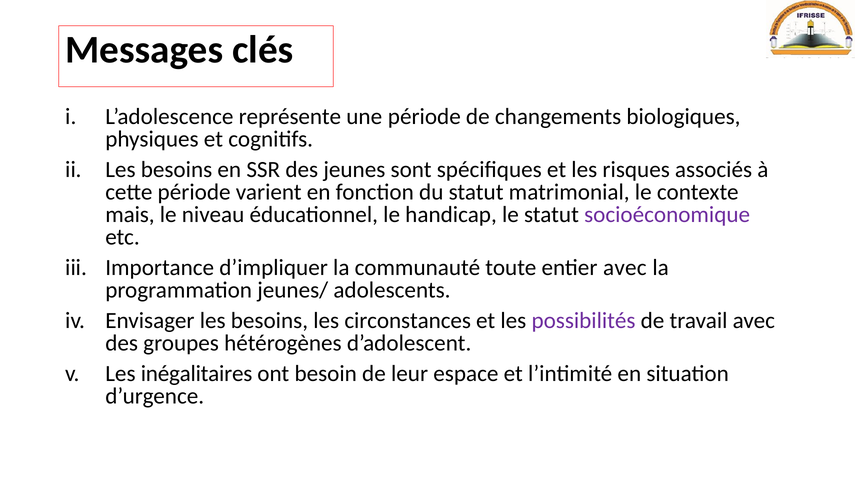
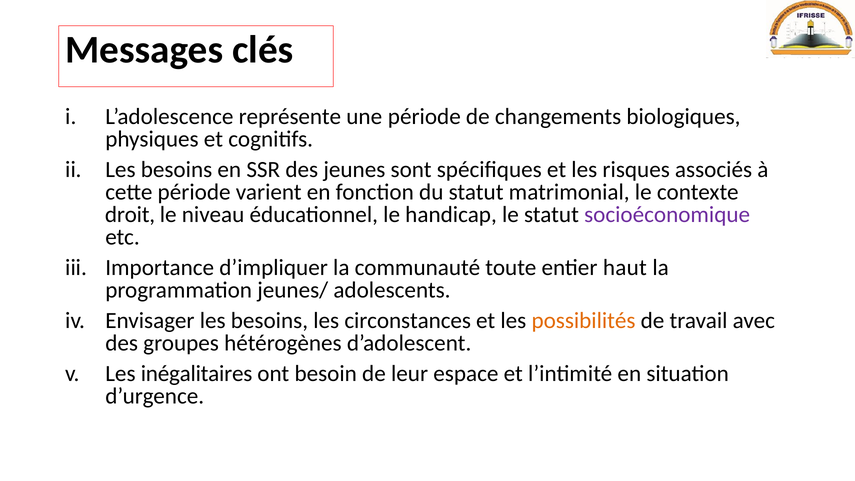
mais: mais -> droit
entier avec: avec -> haut
possibilités colour: purple -> orange
